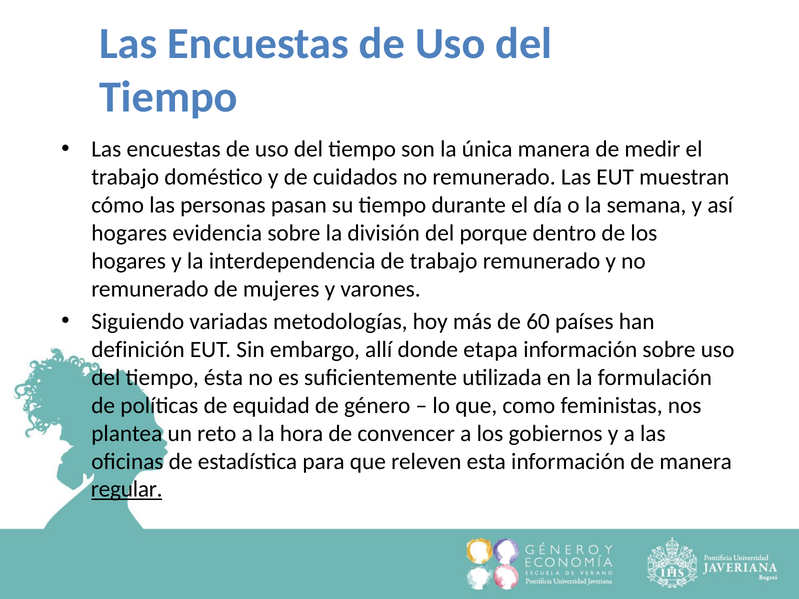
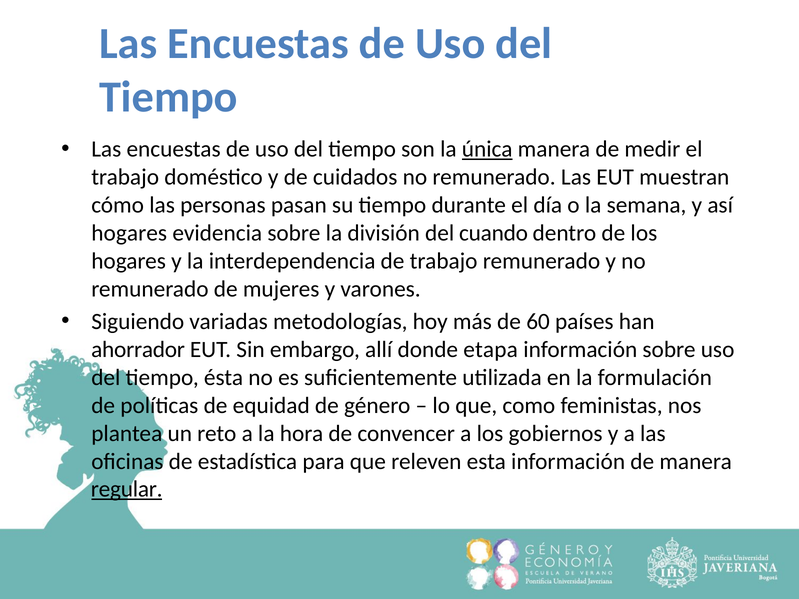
única underline: none -> present
porque: porque -> cuando
definición: definición -> ahorrador
